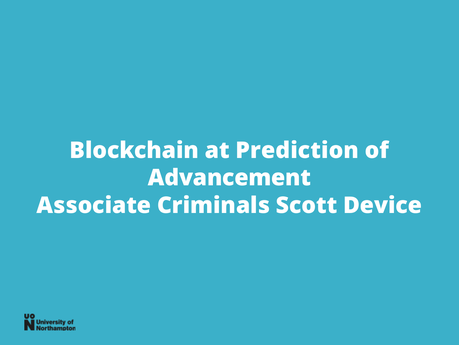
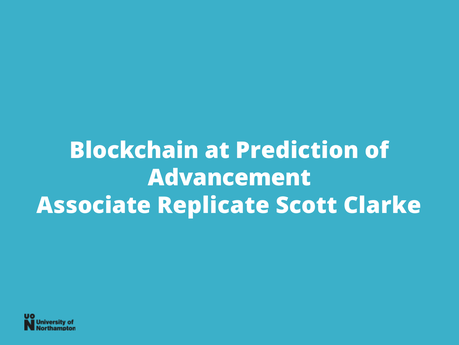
Criminals: Criminals -> Replicate
Device: Device -> Clarke
